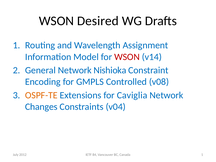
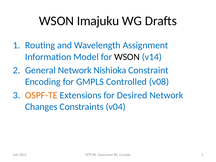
Desired: Desired -> Imajuku
WSON at (127, 57) colour: red -> black
Caviglia: Caviglia -> Desired
